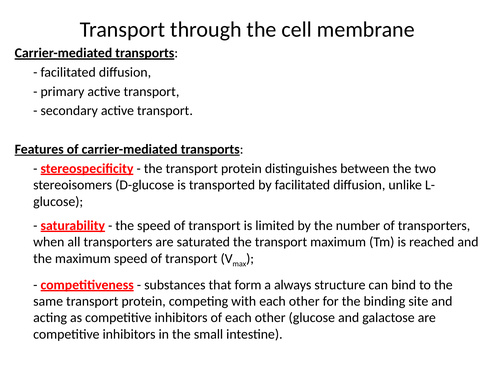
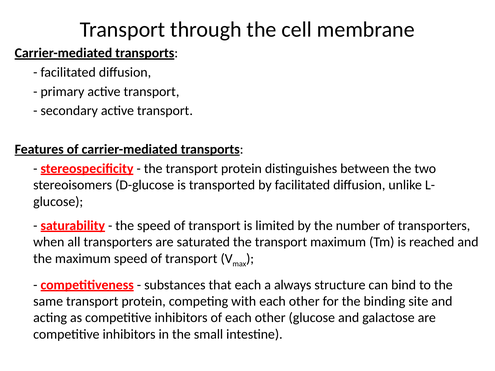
that form: form -> each
